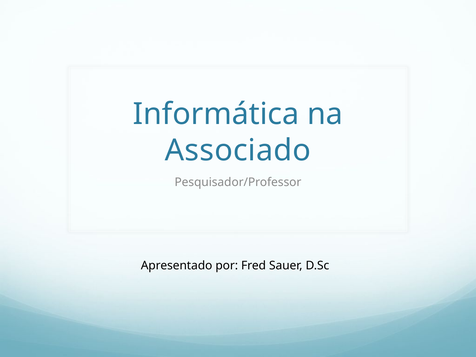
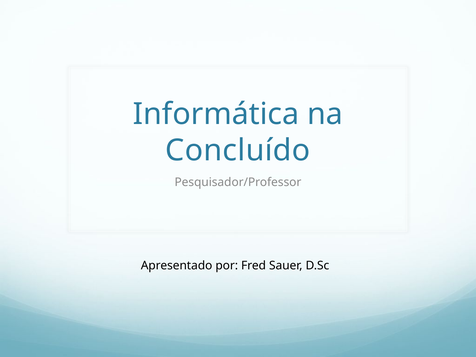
Associado: Associado -> Concluído
